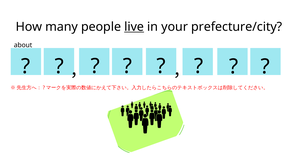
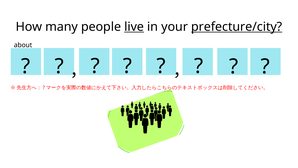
prefecture/city underline: none -> present
